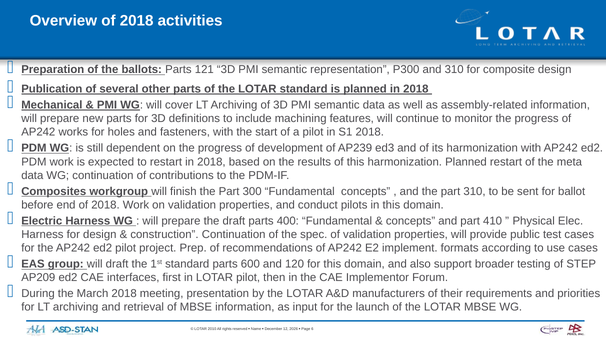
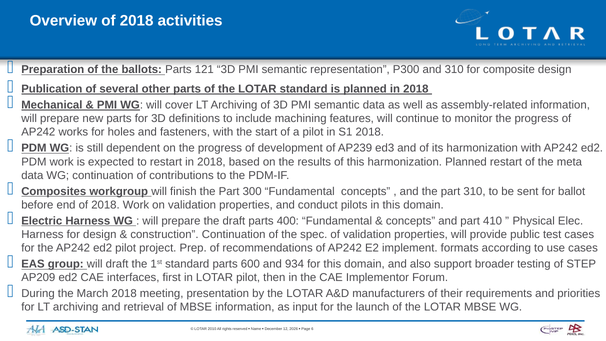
120: 120 -> 934
